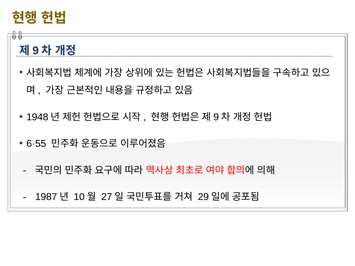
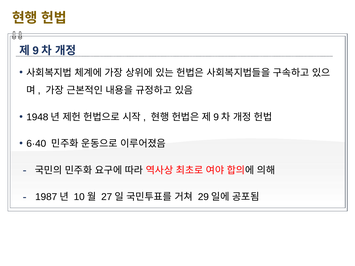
6·55: 6·55 -> 6·40
